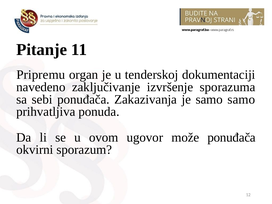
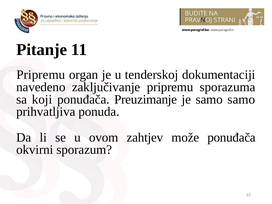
zaključivanje izvršenje: izvršenje -> pripremu
sebi: sebi -> koji
Zakazivanja: Zakazivanja -> Preuzimanje
ugovor: ugovor -> zahtjev
